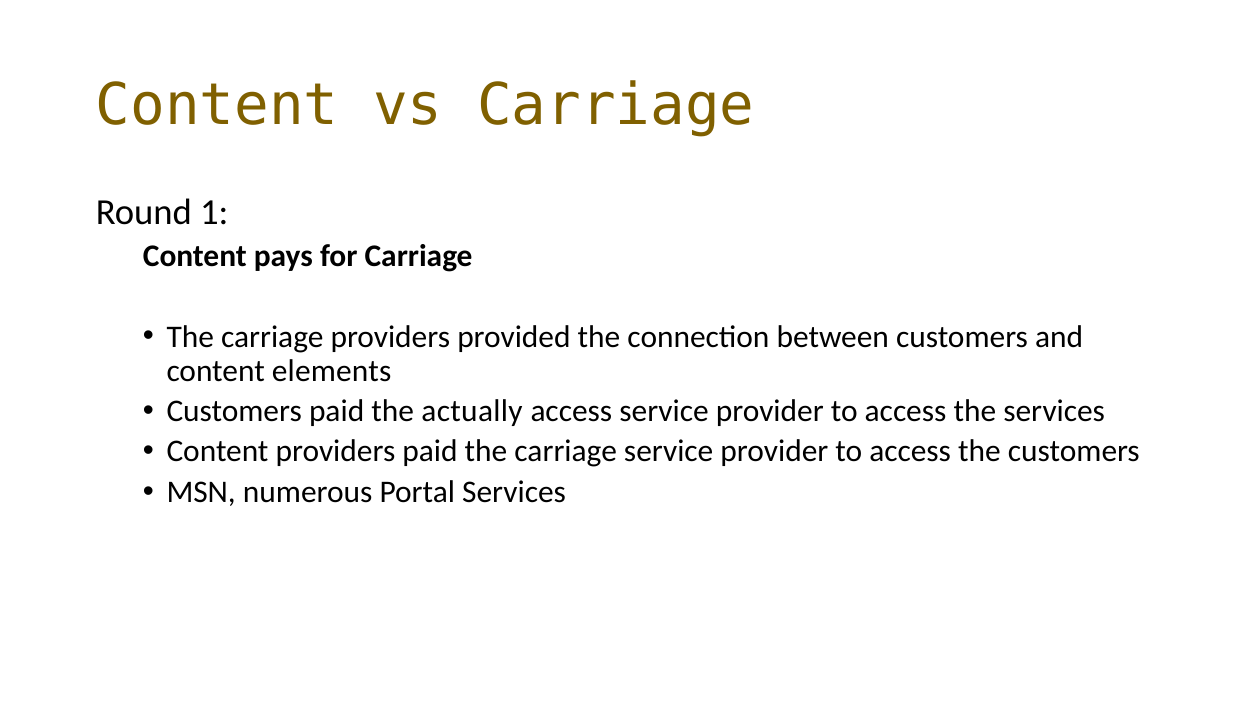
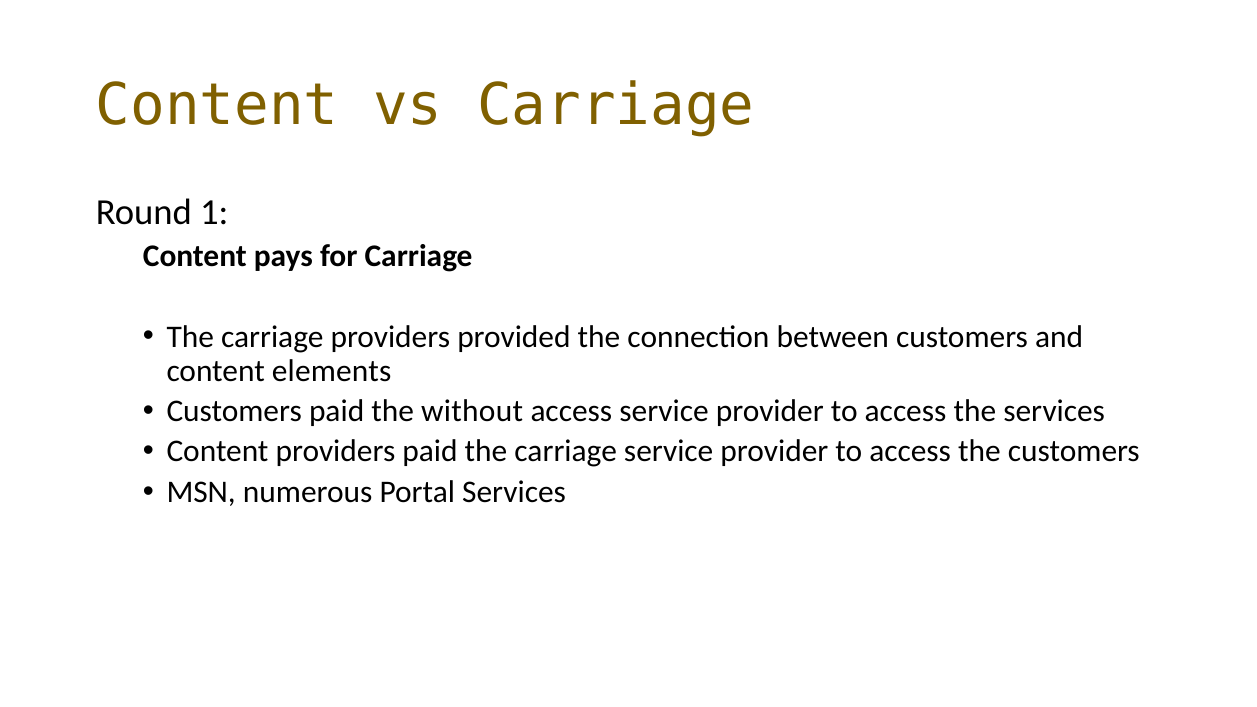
actually: actually -> without
